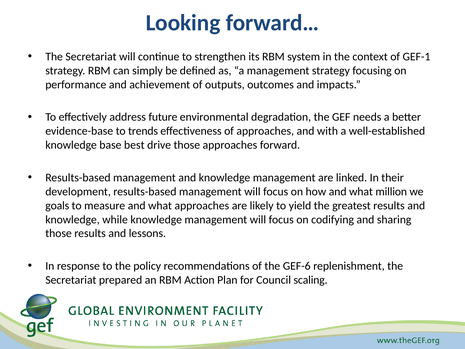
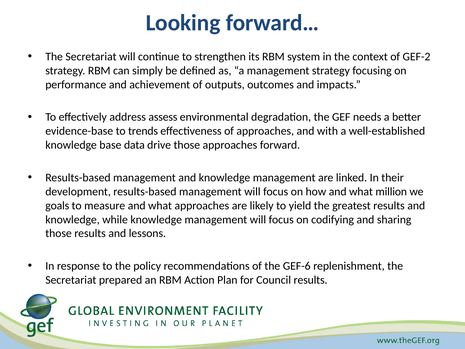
GEF-1: GEF-1 -> GEF-2
future: future -> assess
best: best -> data
Council scaling: scaling -> results
